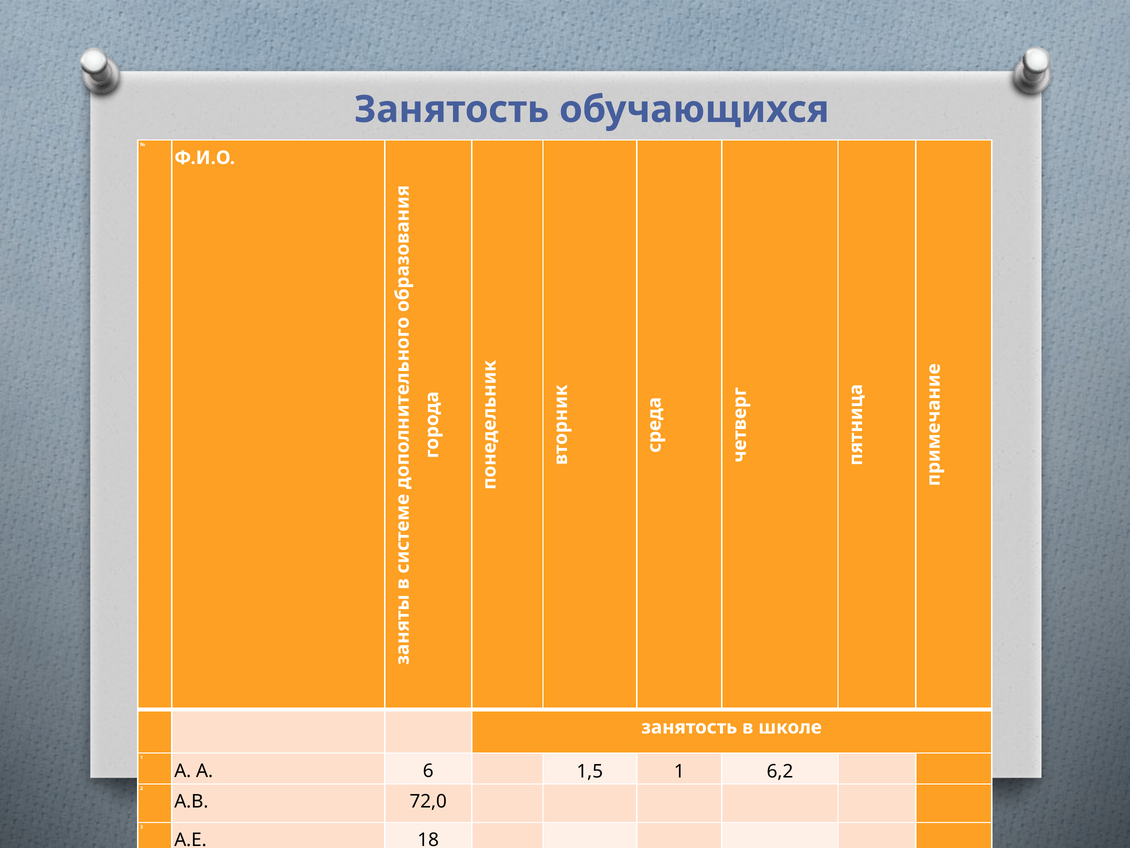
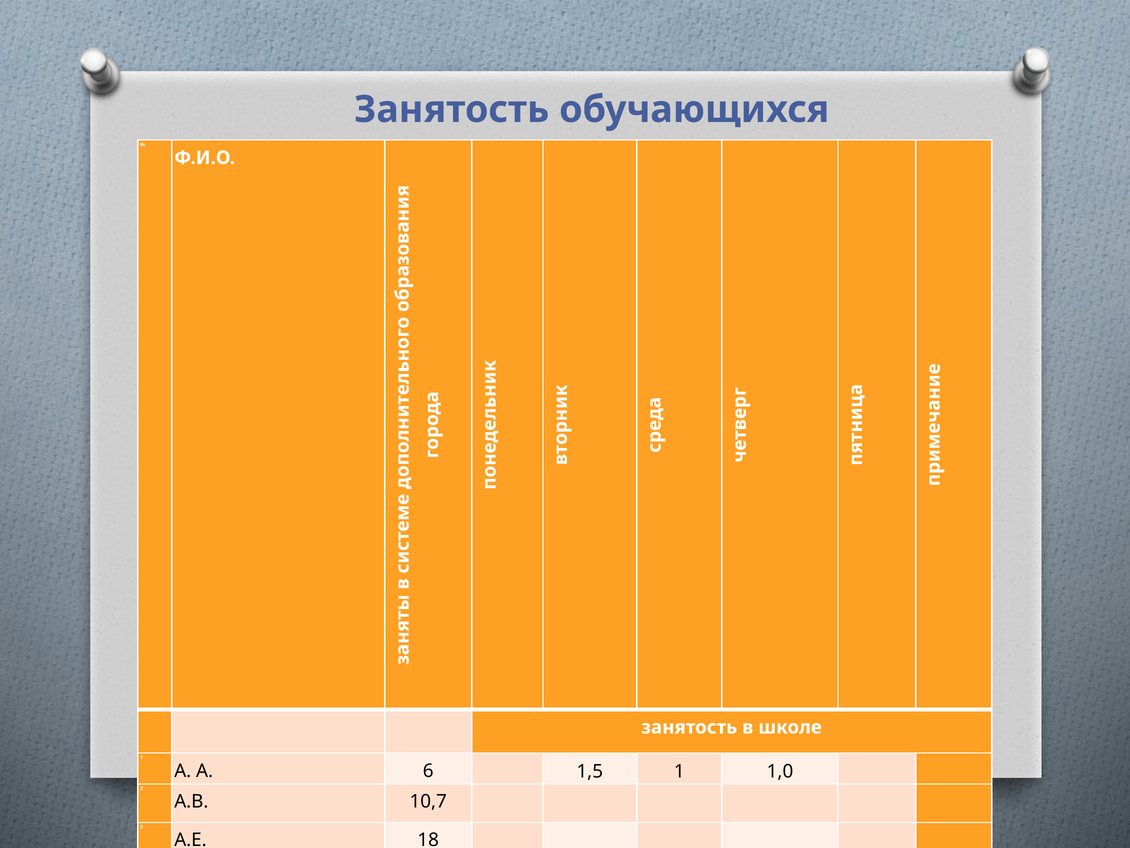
6,2: 6,2 -> 1,0
72,0: 72,0 -> 10,7
